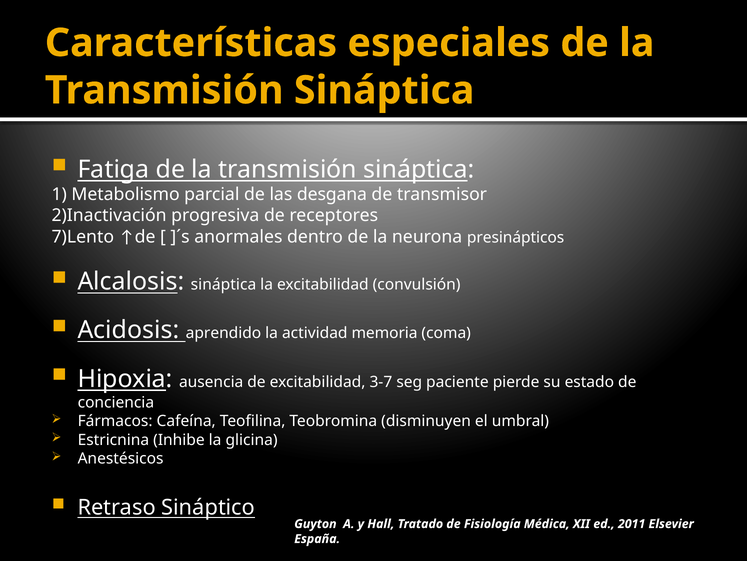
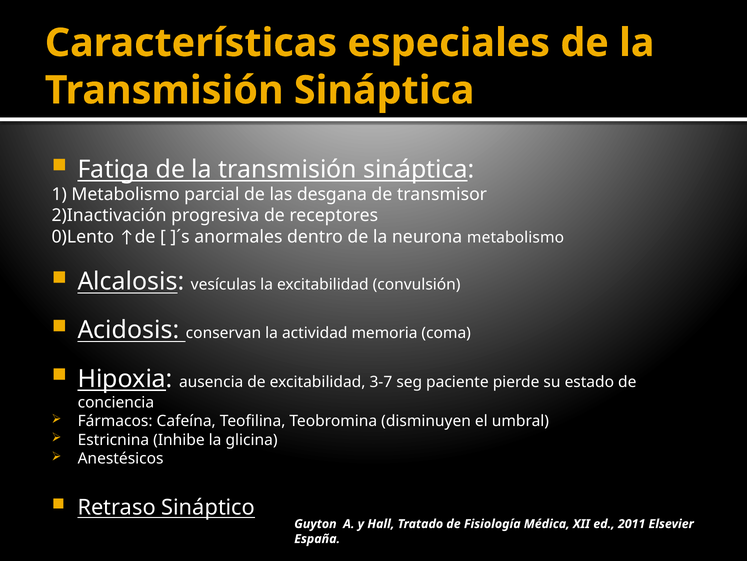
7)Lento: 7)Lento -> 0)Lento
neurona presinápticos: presinápticos -> metabolismo
Alcalosis sináptica: sináptica -> vesículas
aprendido: aprendido -> conservan
